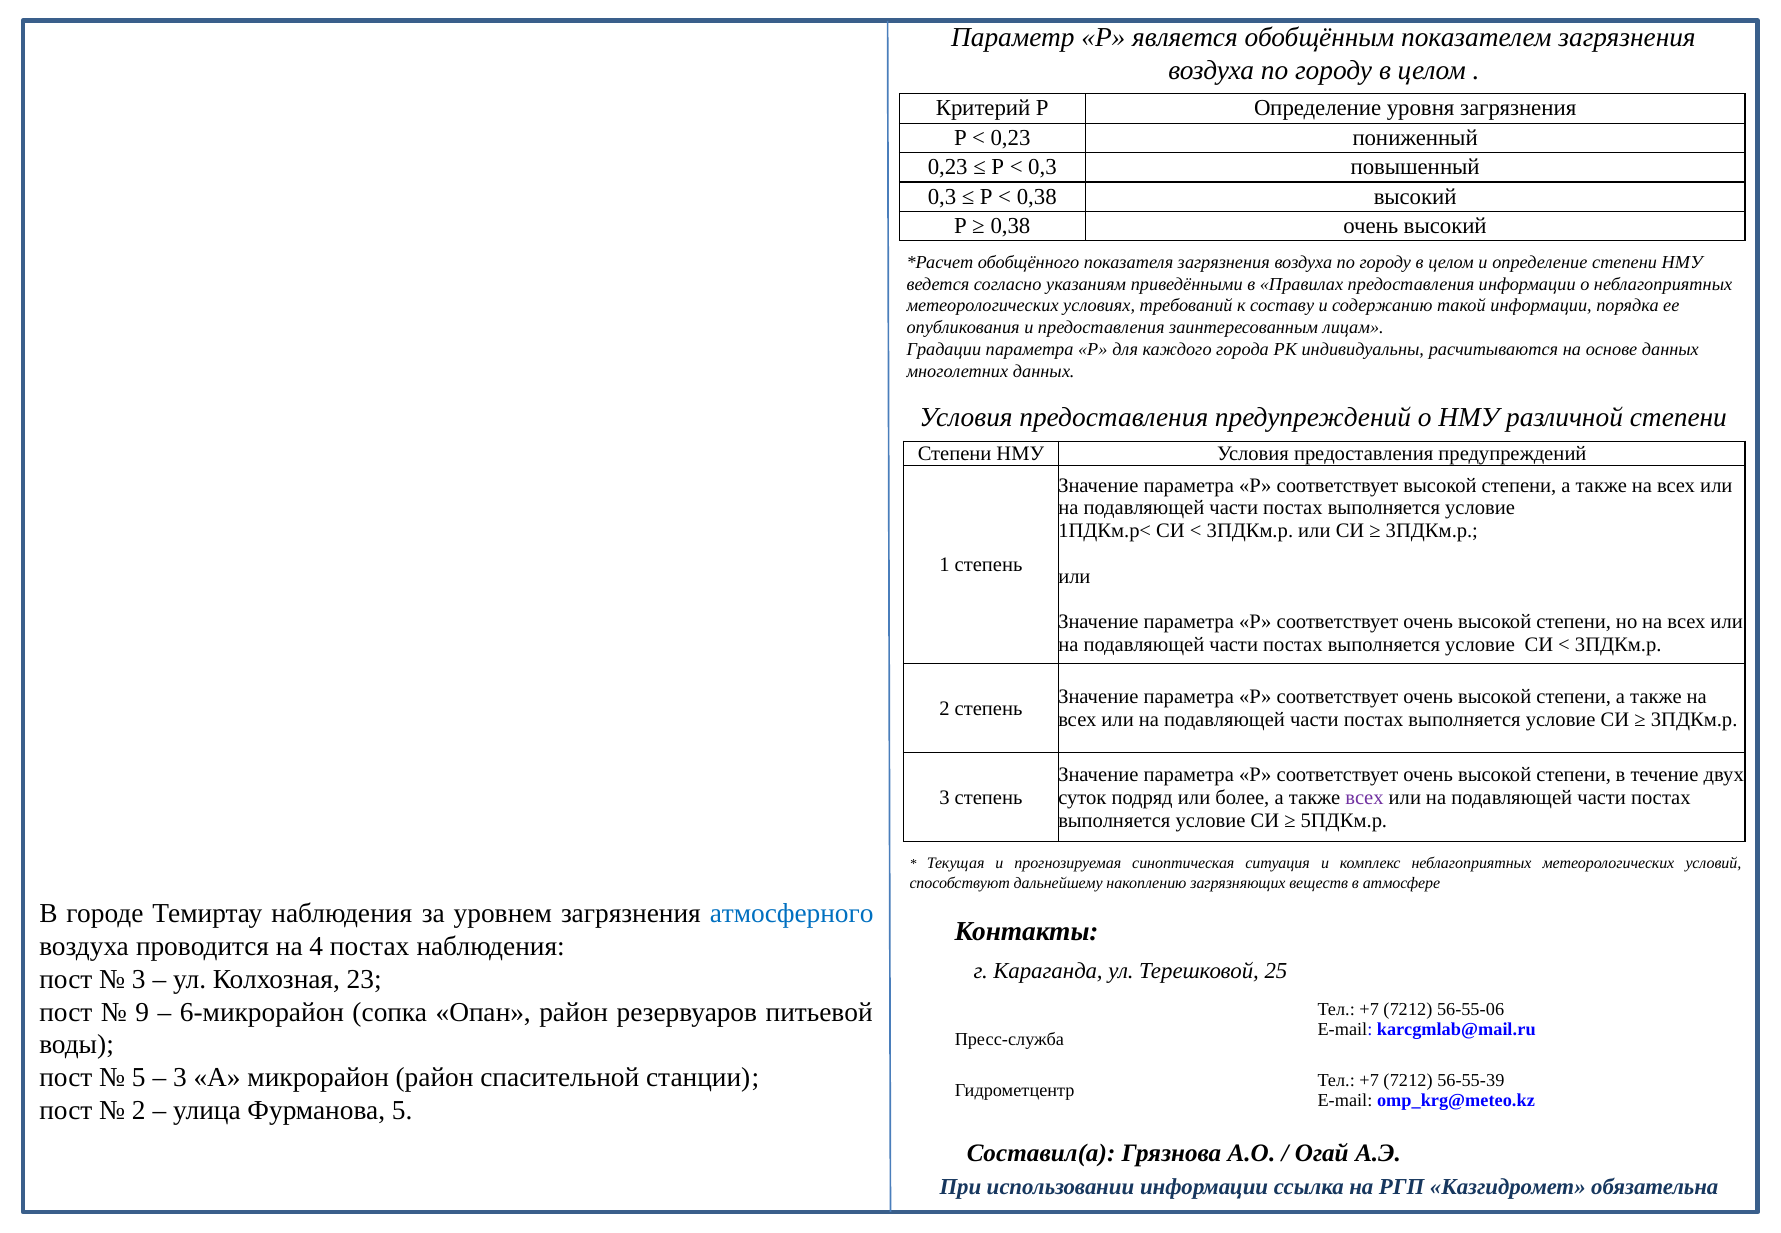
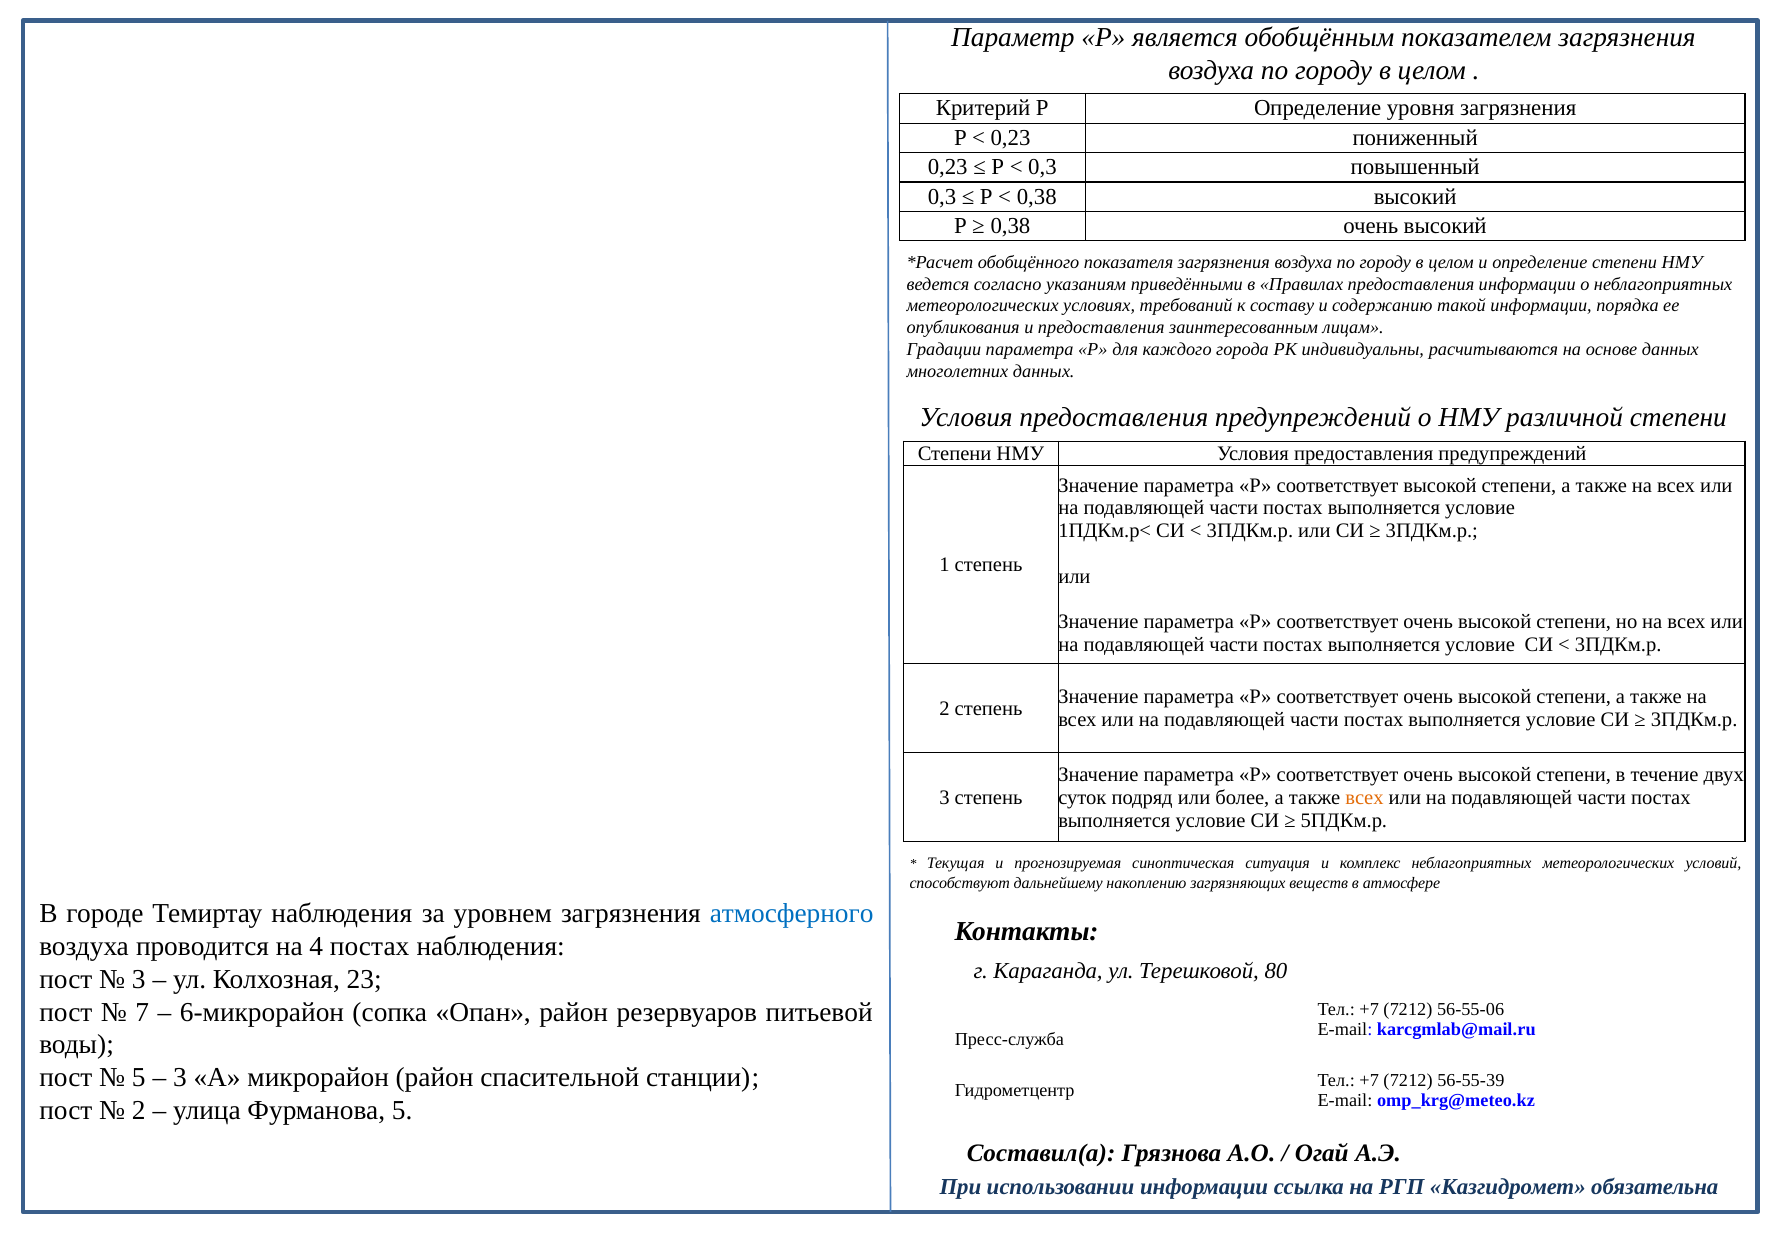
всех at (1365, 798) colour: purple -> orange
25: 25 -> 80
9: 9 -> 7
